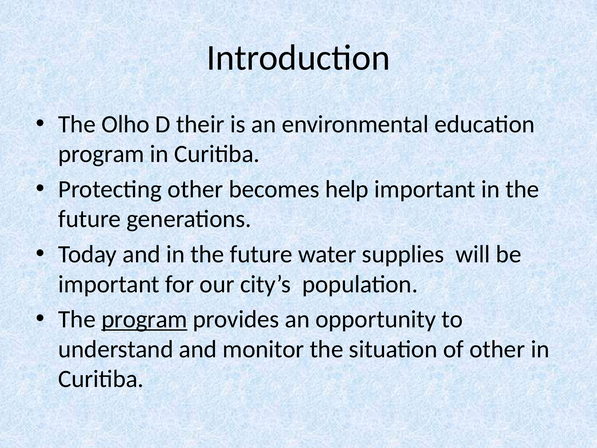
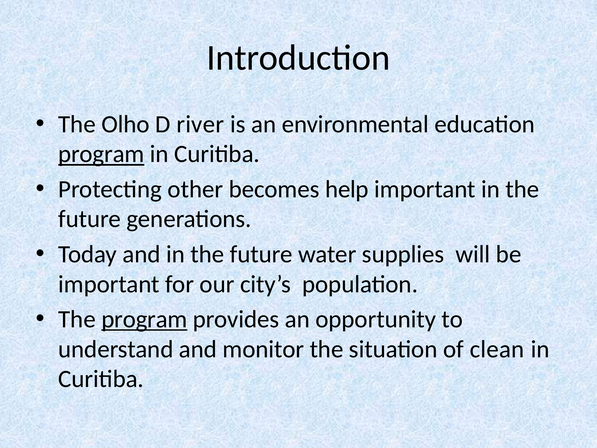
their: their -> river
program at (101, 154) underline: none -> present
of other: other -> clean
